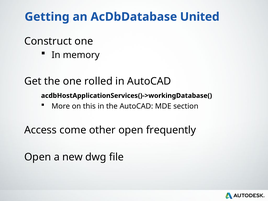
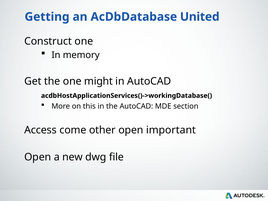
rolled: rolled -> might
frequently: frequently -> important
